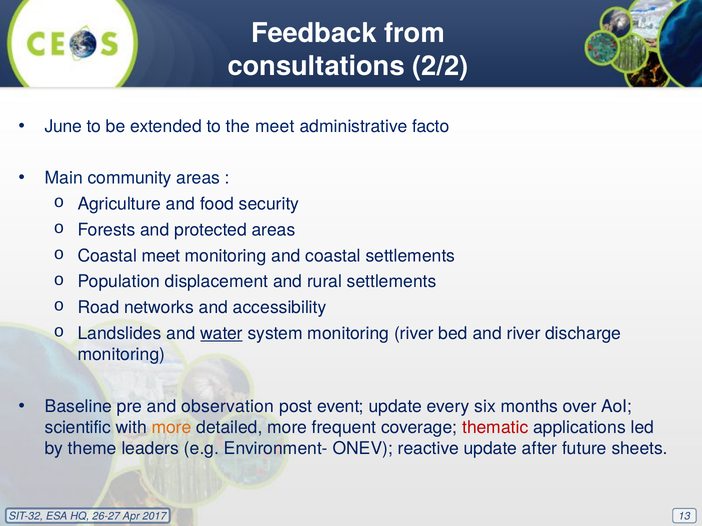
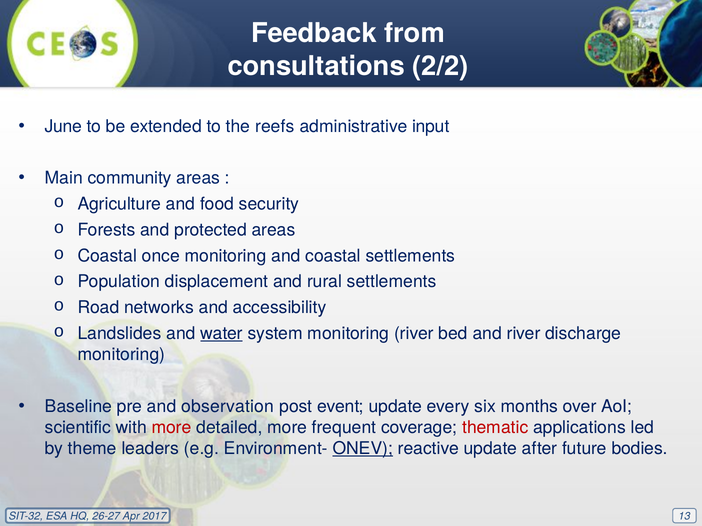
the meet: meet -> reefs
facto: facto -> input
Coastal meet: meet -> once
more at (172, 428) colour: orange -> red
ONEV underline: none -> present
sheets: sheets -> bodies
